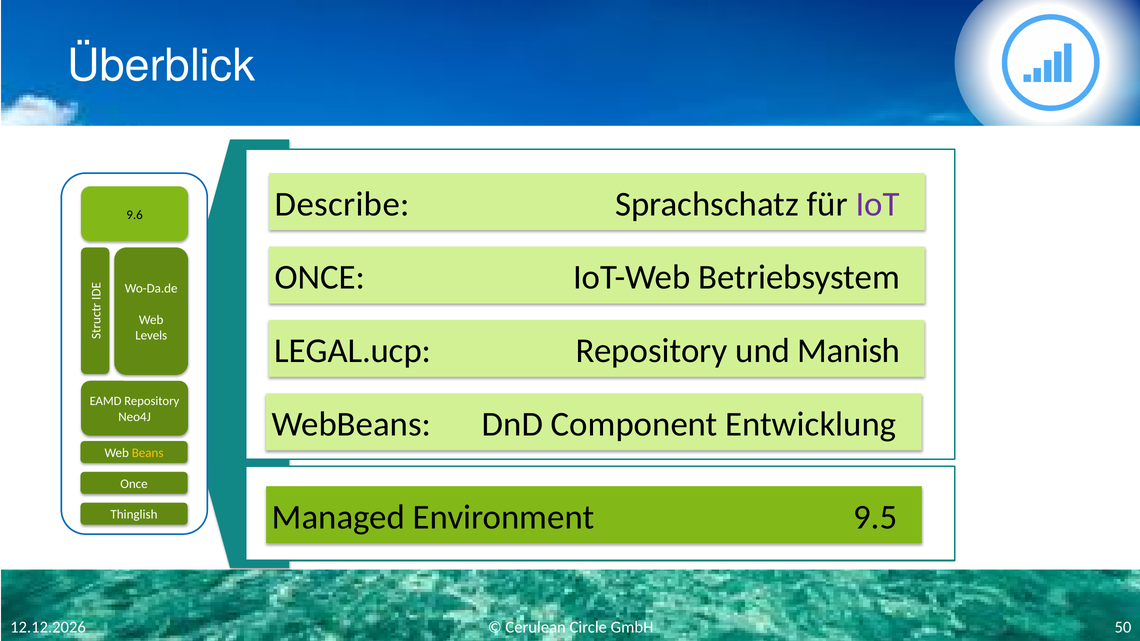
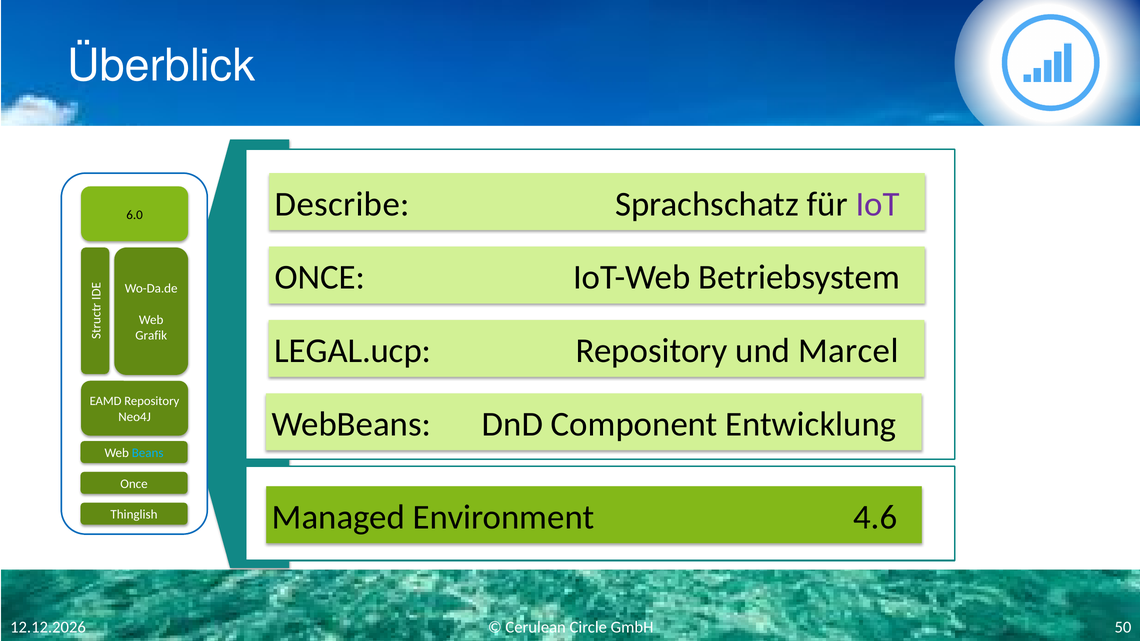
9.6: 9.6 -> 6.0
Levels: Levels -> Grafik
Manish: Manish -> Marcel
Beans colour: yellow -> light blue
9.5: 9.5 -> 4.6
